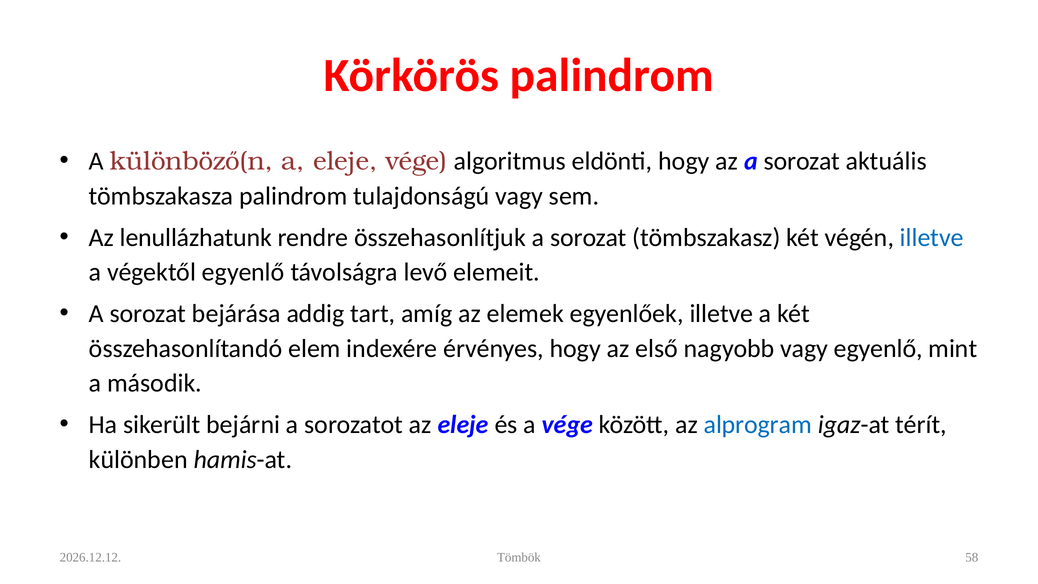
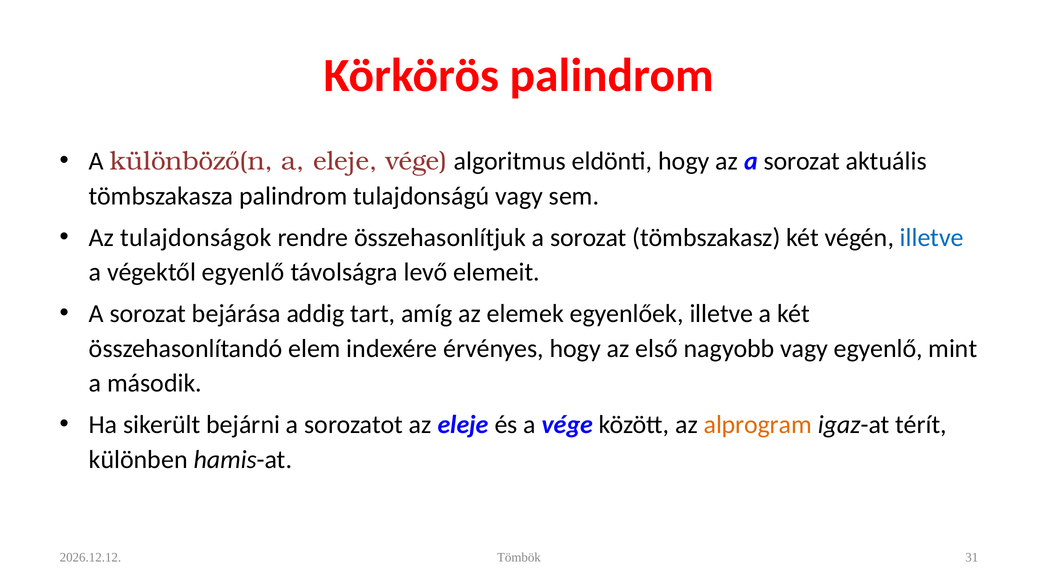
lenullázhatunk: lenullázhatunk -> tulajdonságok
alprogram colour: blue -> orange
58: 58 -> 31
